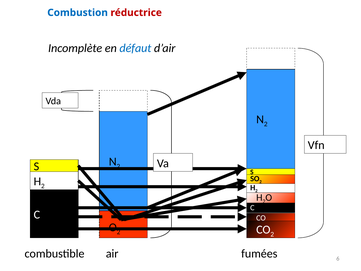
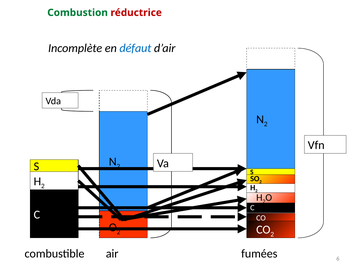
Combustion colour: blue -> green
